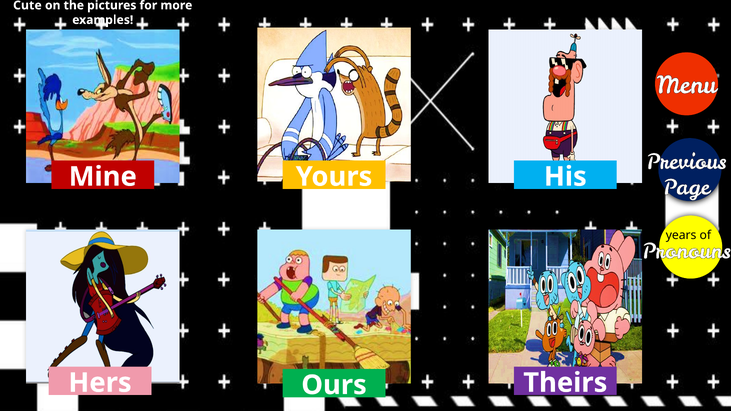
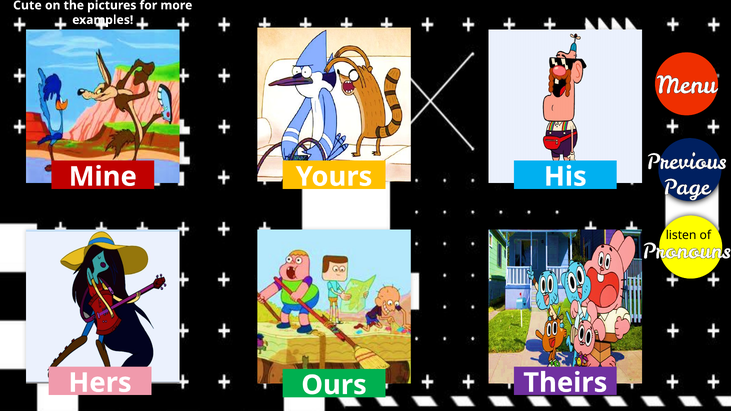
years: years -> listen
